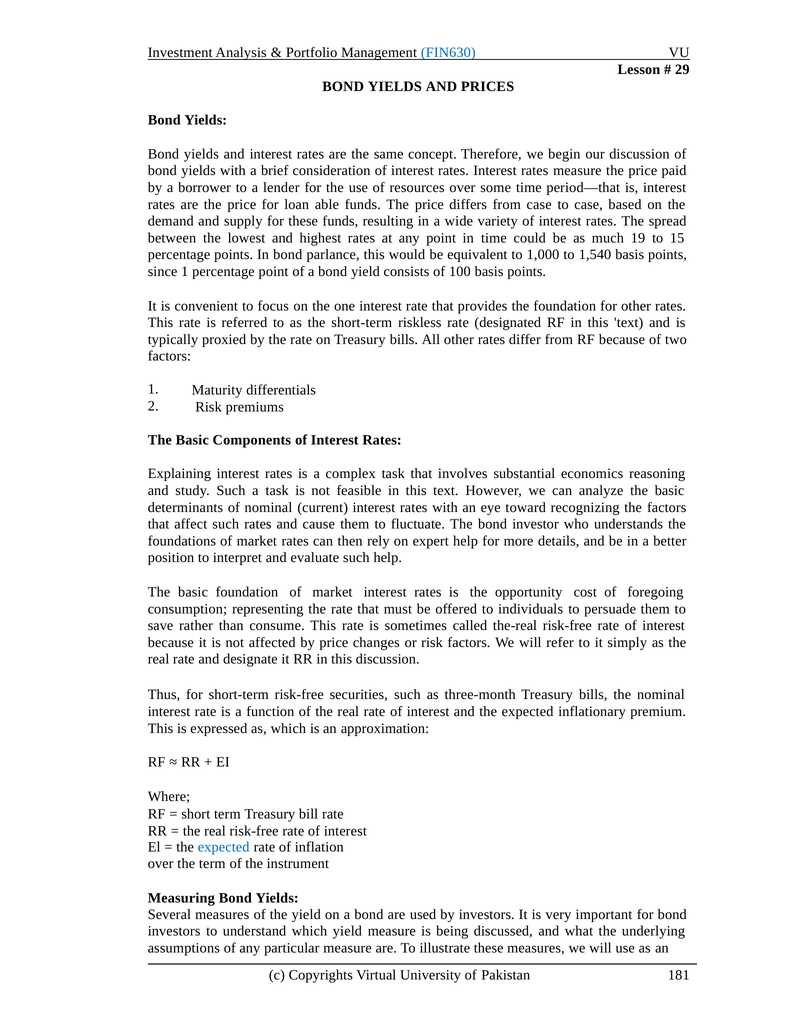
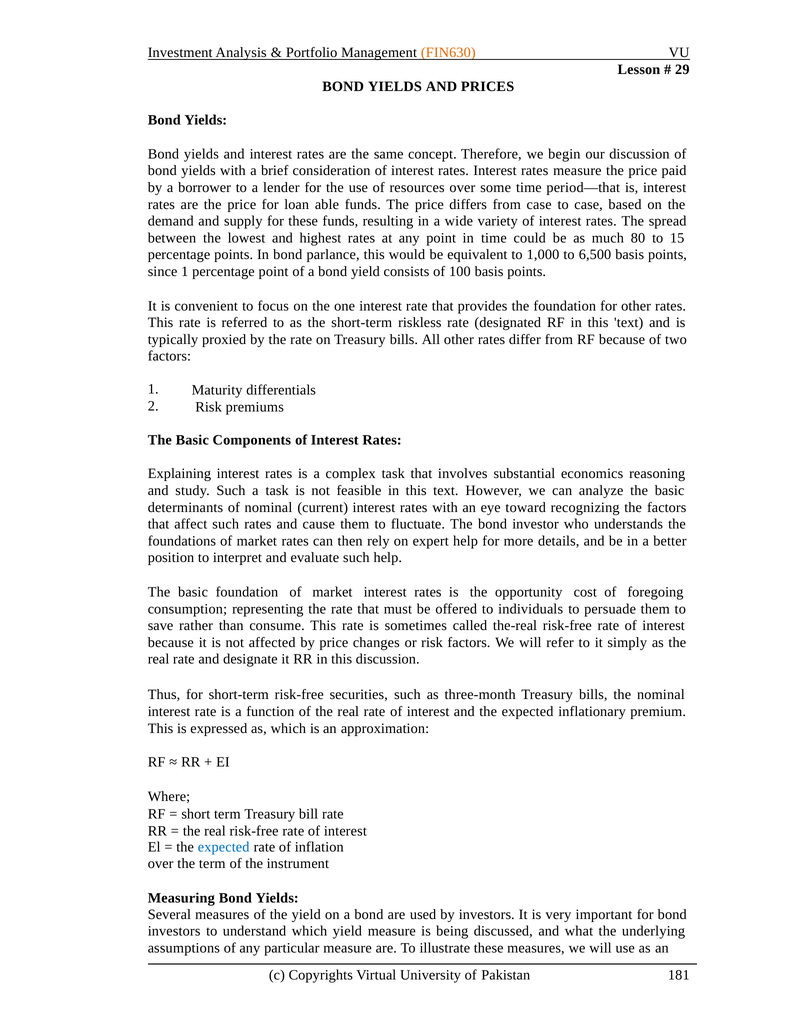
FIN630 colour: blue -> orange
19: 19 -> 80
1,540: 1,540 -> 6,500
